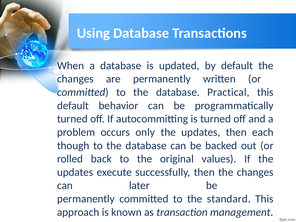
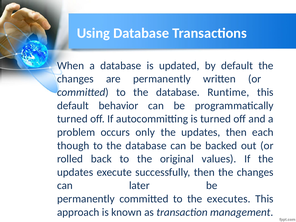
Practical: Practical -> Runtime
standard: standard -> executes
